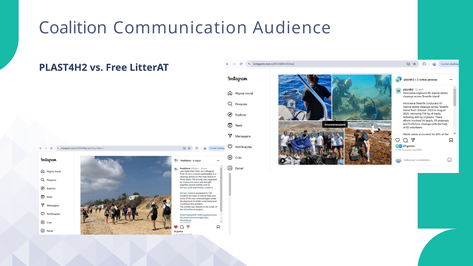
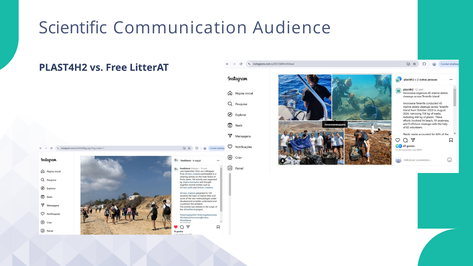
Coalition: Coalition -> Scientific
